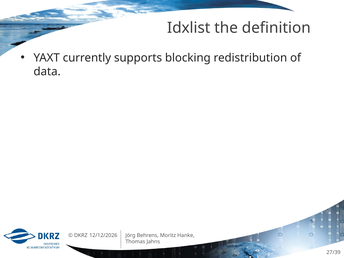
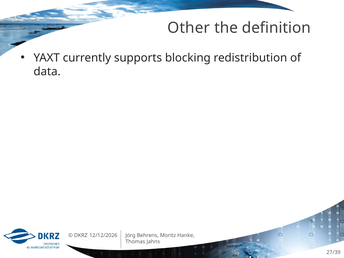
Idxlist: Idxlist -> Other
